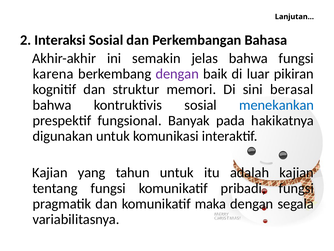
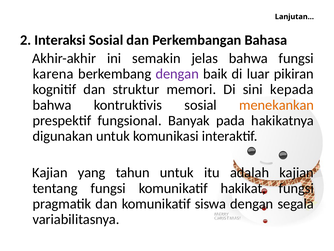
berasal: berasal -> kepada
menekankan colour: blue -> orange
pribadi: pribadi -> hakikat
maka: maka -> siswa
